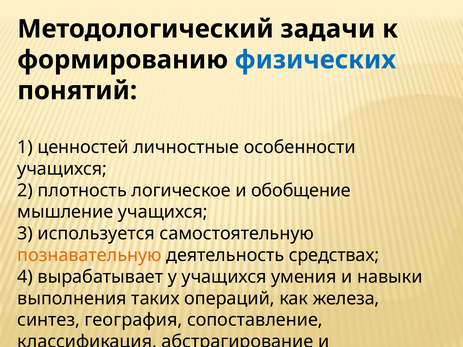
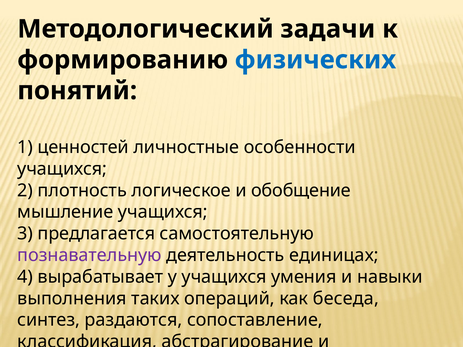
используется: используется -> предлагается
познавательную colour: orange -> purple
средствах: средствах -> единицах
железа: железа -> беседа
география: география -> раздаются
